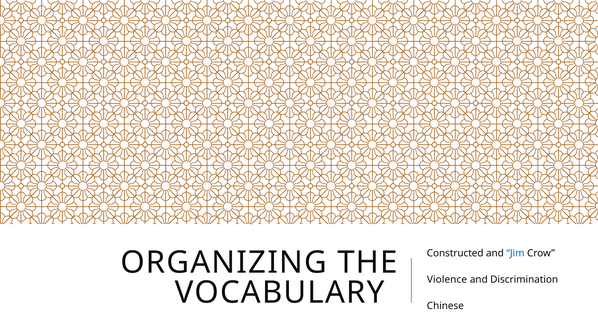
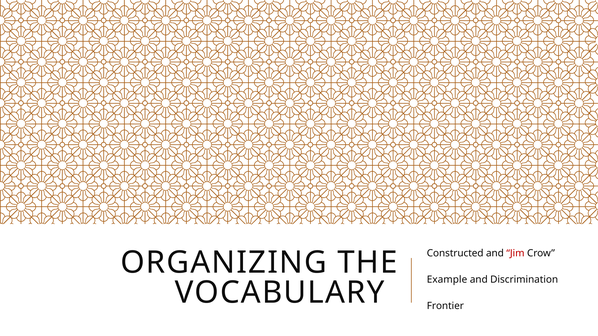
Jim colour: blue -> red
Violence: Violence -> Example
Chinese: Chinese -> Frontier
